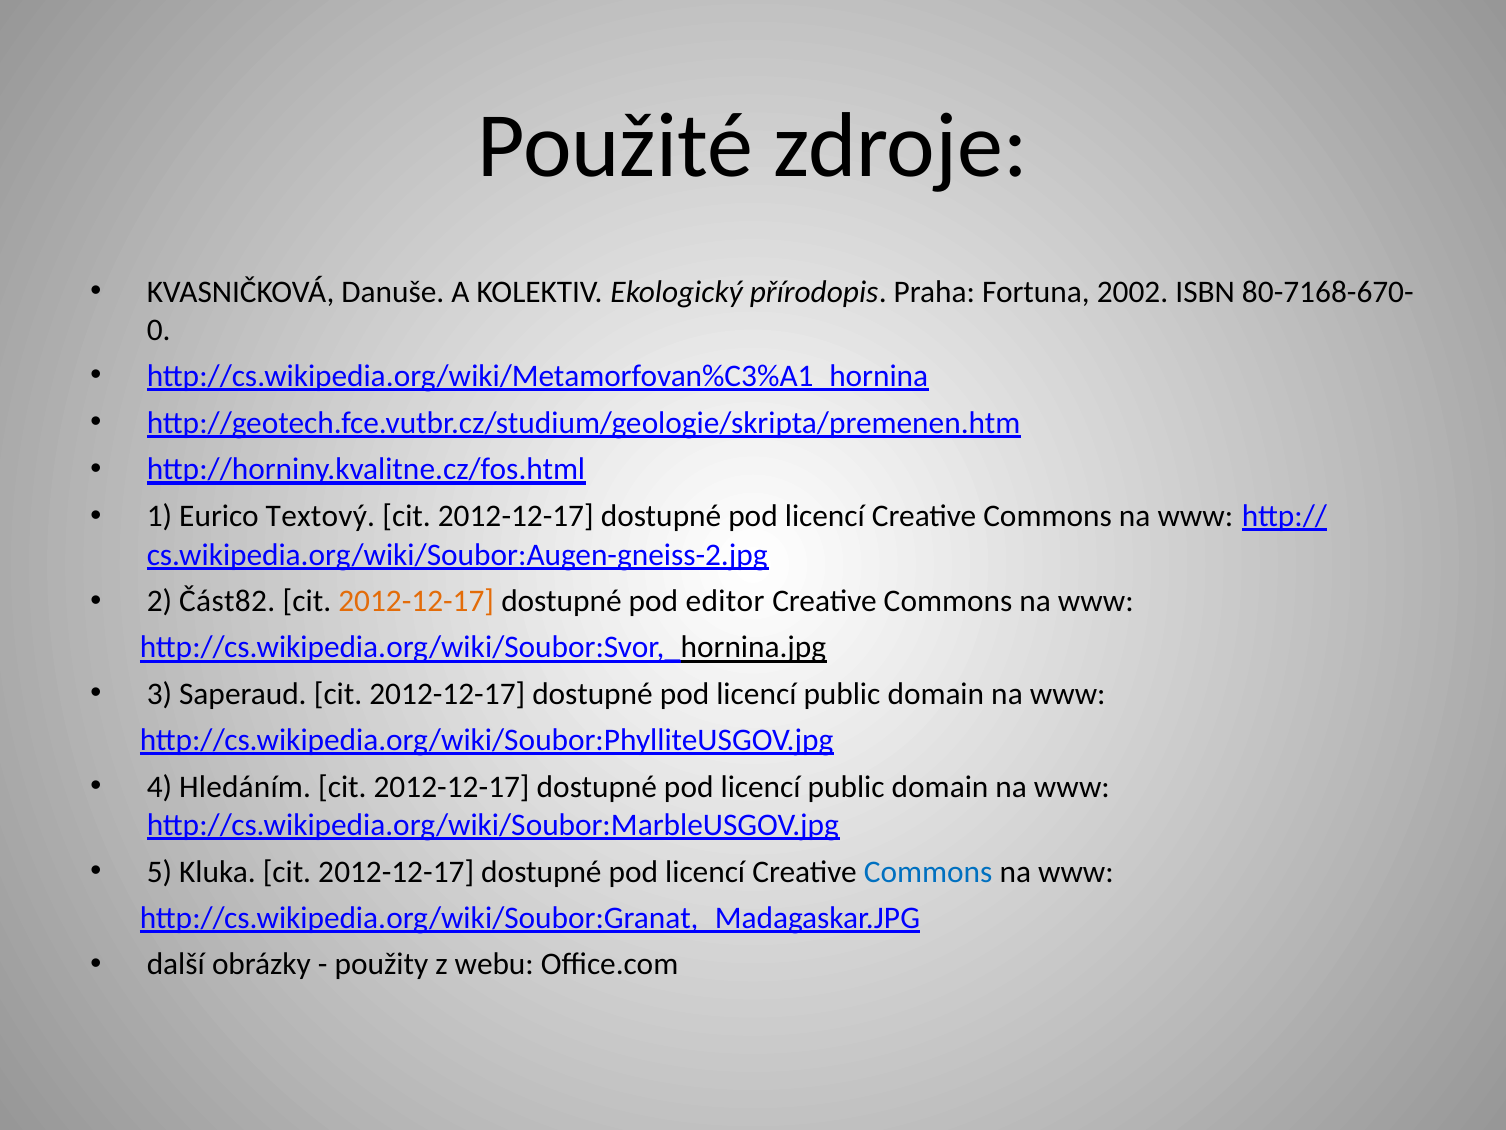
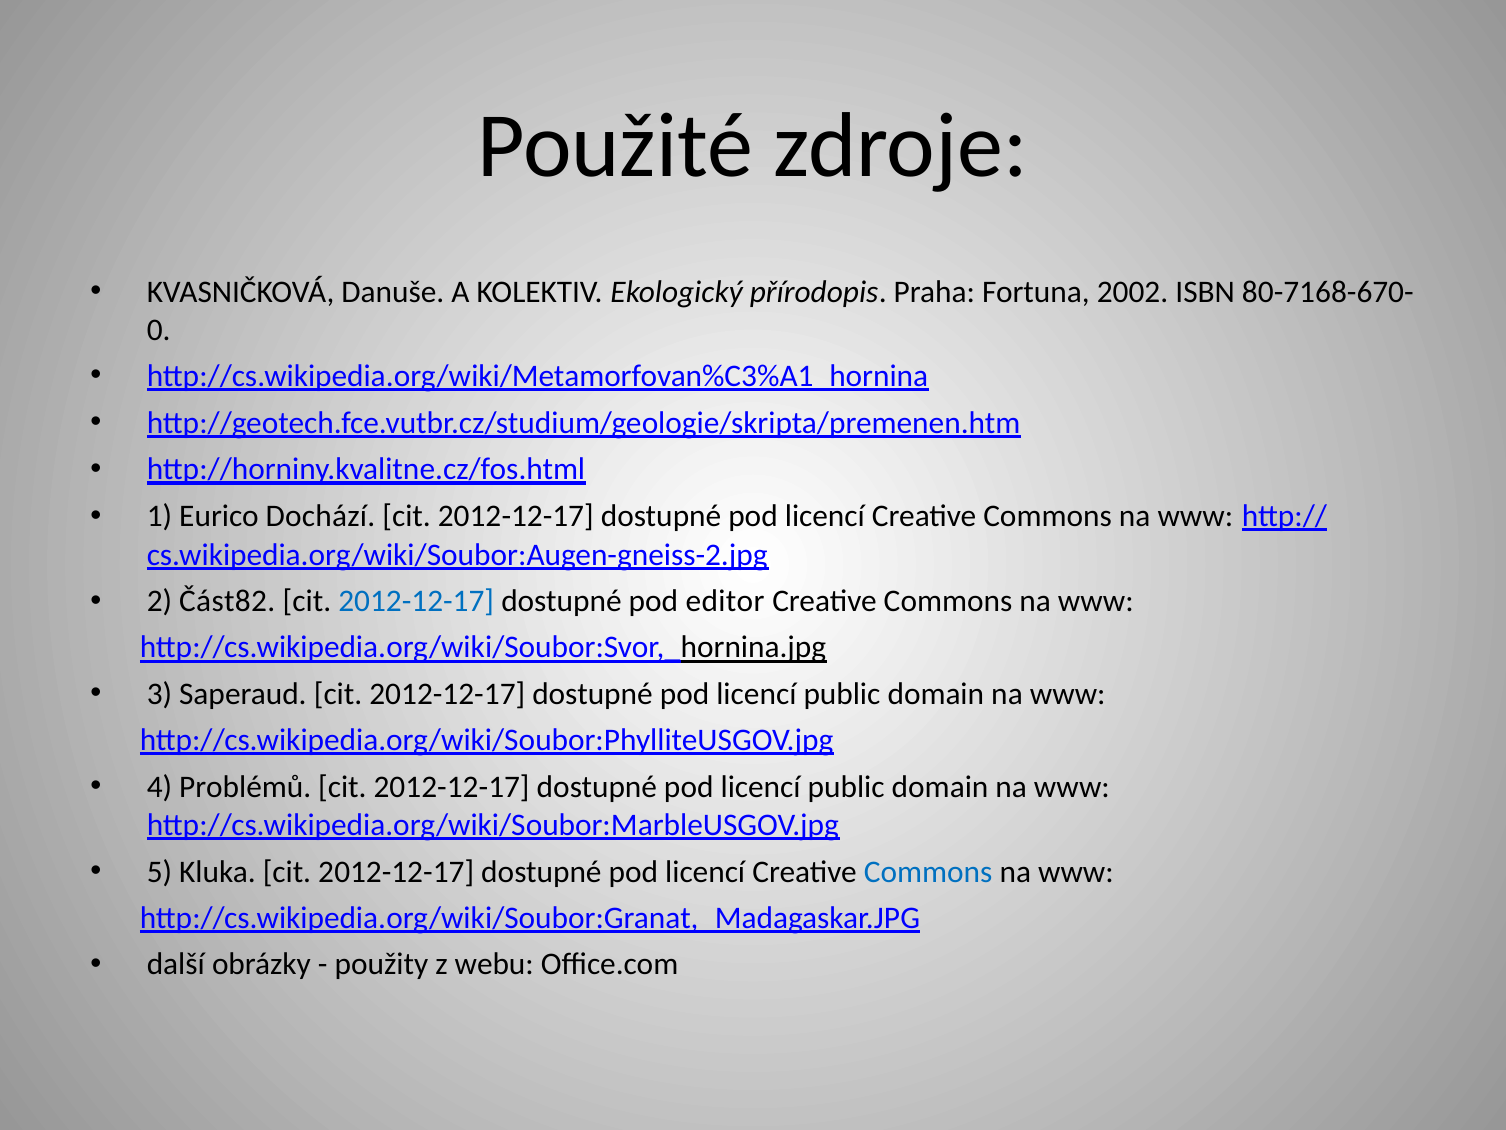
Textový: Textový -> Dochází
2012-12-17 at (416, 601) colour: orange -> blue
Hledáním: Hledáním -> Problémů
